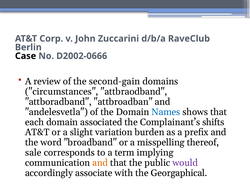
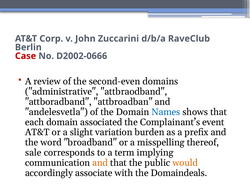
Case colour: black -> red
second-gain: second-gain -> second-even
circumstances: circumstances -> administrative
shifts: shifts -> event
would colour: purple -> orange
Georgaphical: Georgaphical -> Domaindeals
